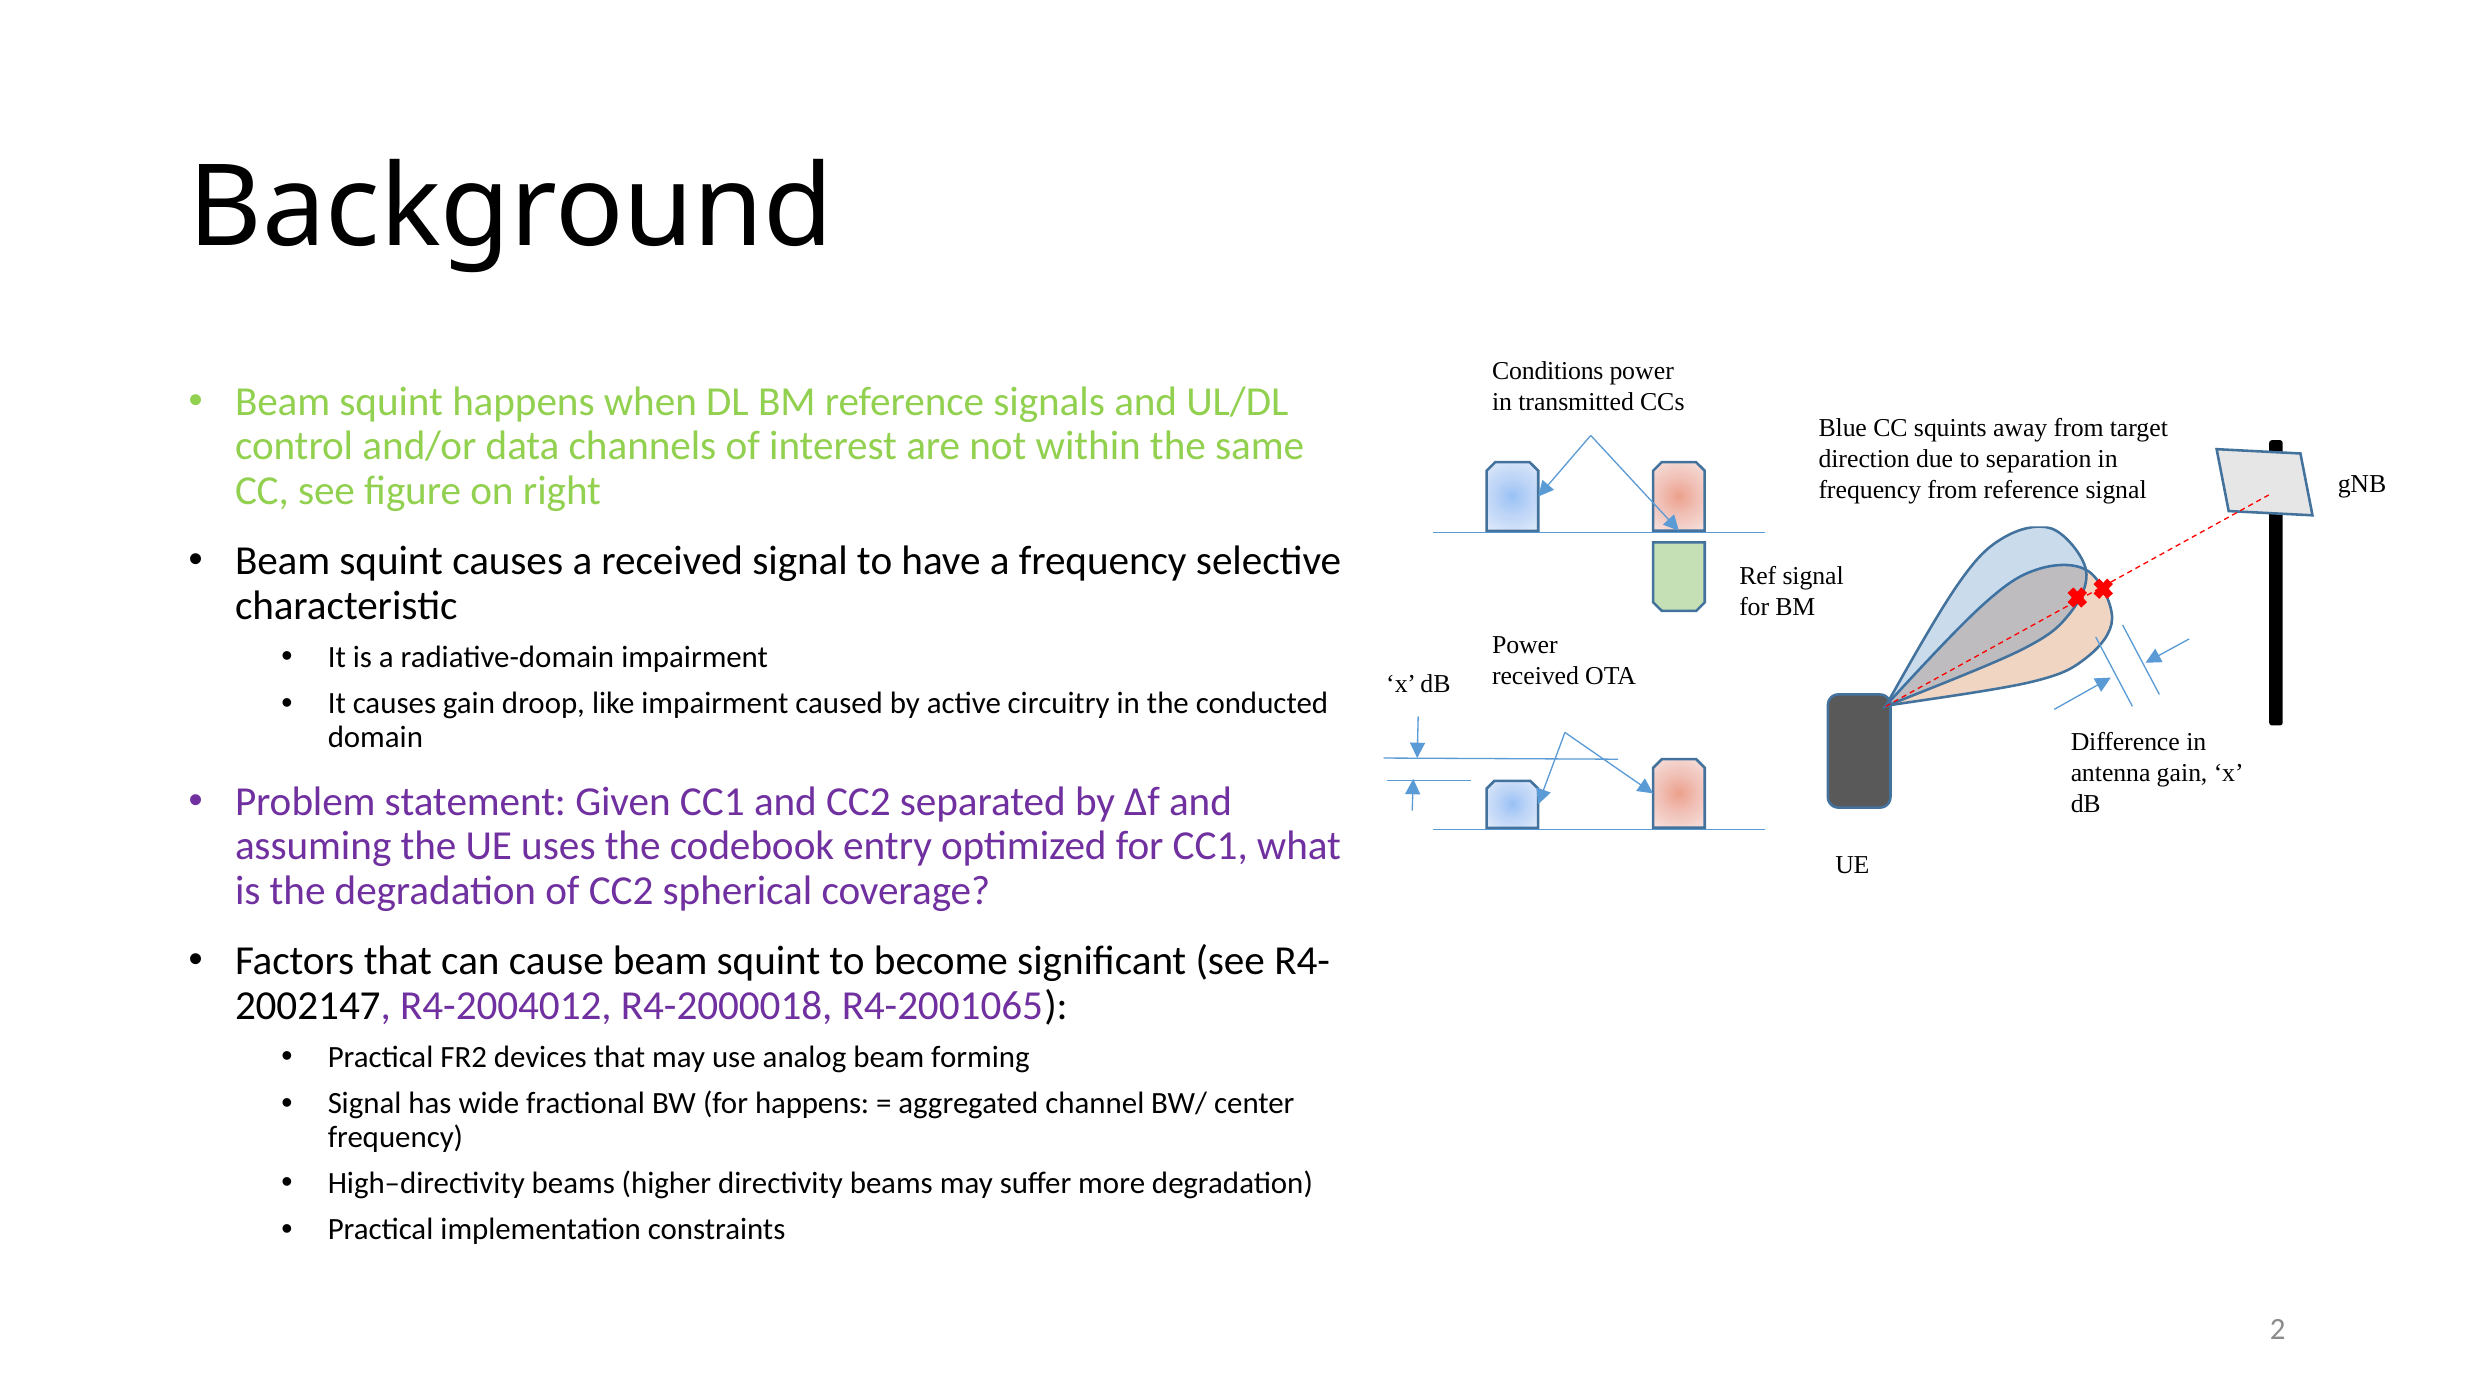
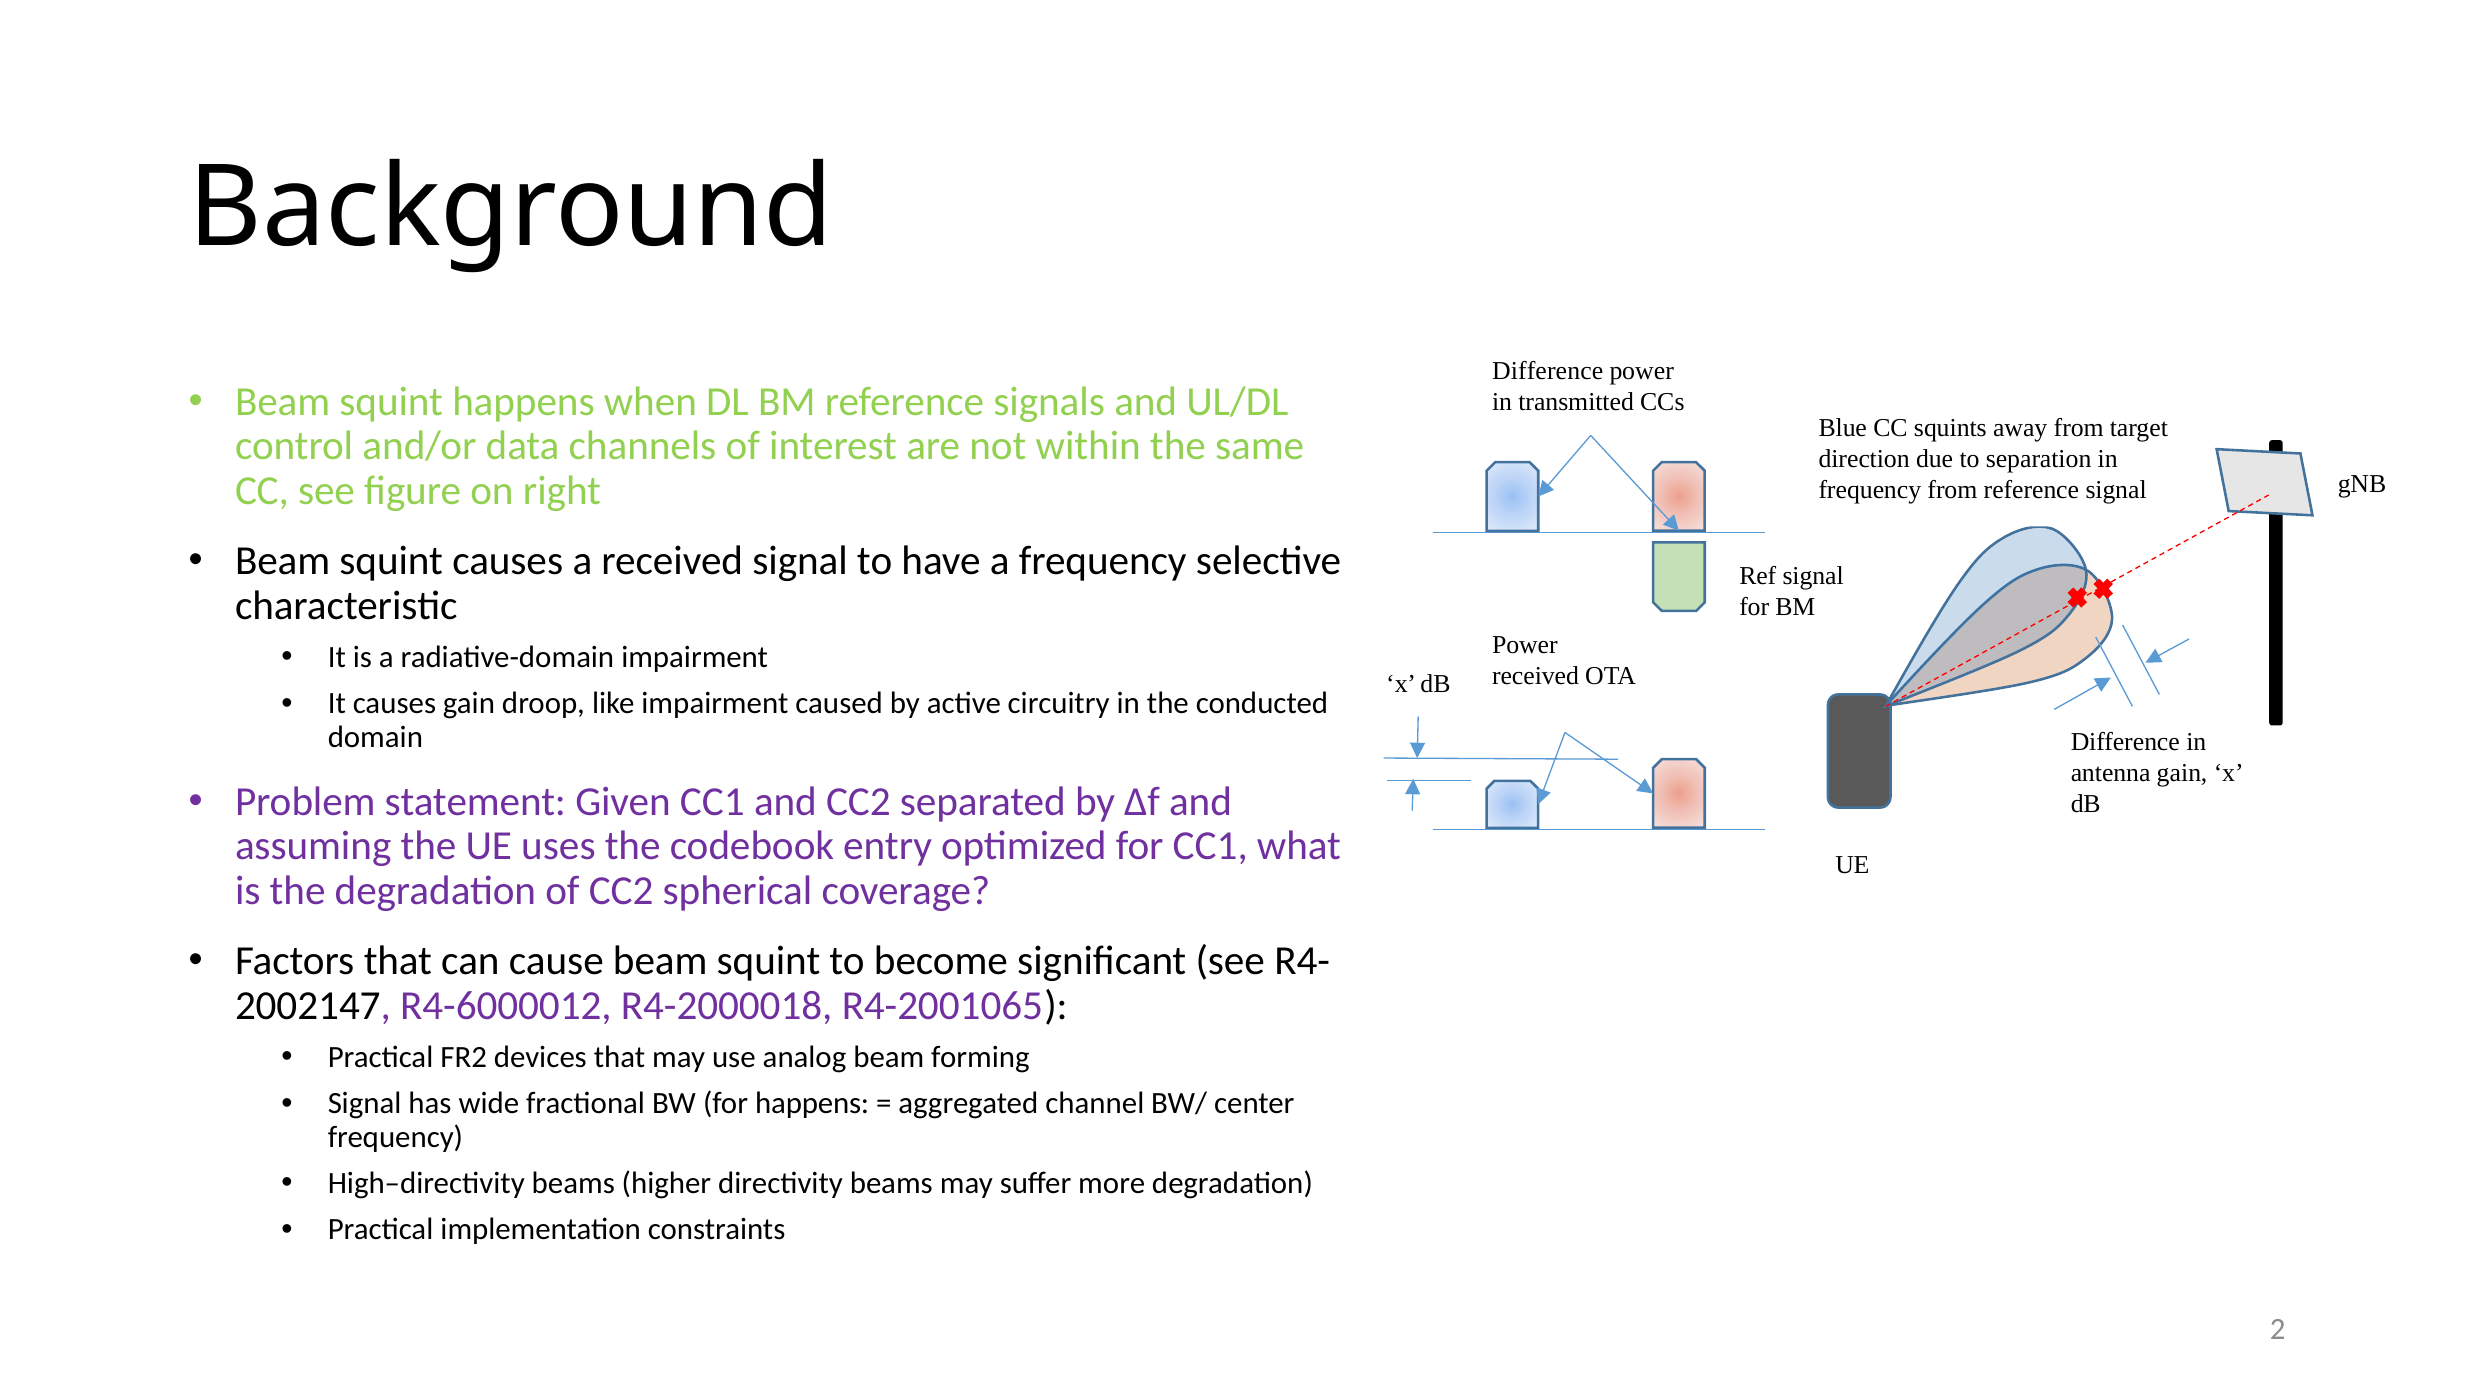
Conditions at (1548, 370): Conditions -> Difference
R4-2004012: R4-2004012 -> R4-6000012
